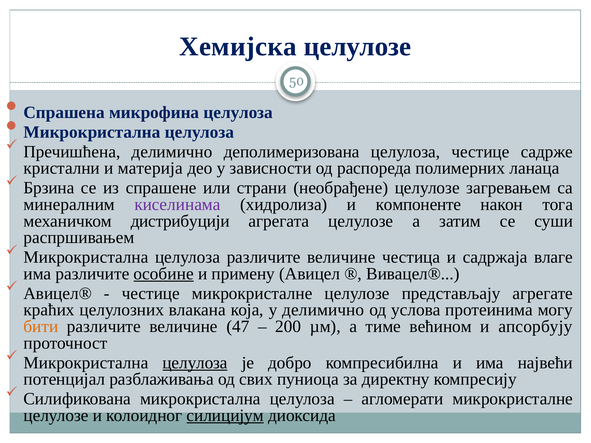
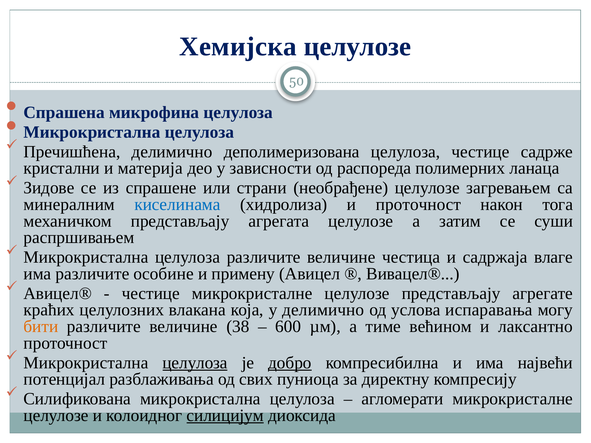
Брзина: Брзина -> Зидове
киселинама colour: purple -> blue
и компоненте: компоненте -> проточност
механичком дистрибуцији: дистрибуцији -> представљају
особине underline: present -> none
протеинима: протеинима -> испаравања
47: 47 -> 38
200: 200 -> 600
апсорбују: апсорбују -> лаксантно
добро underline: none -> present
